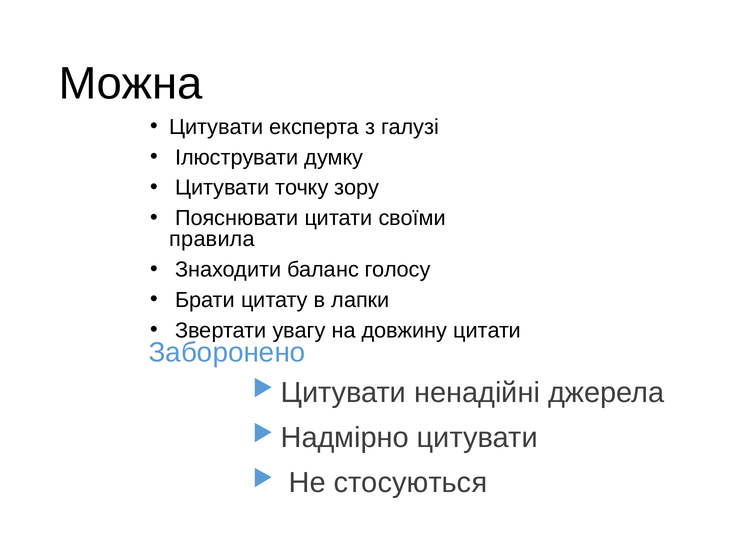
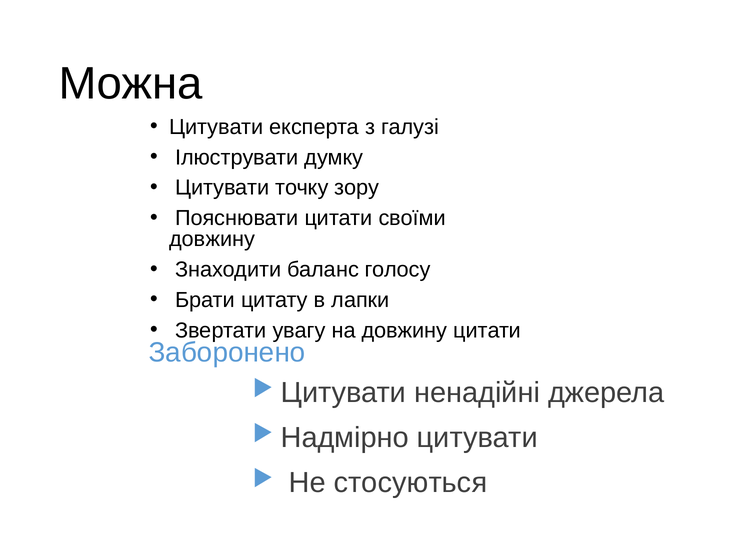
правила at (212, 239): правила -> довжину
